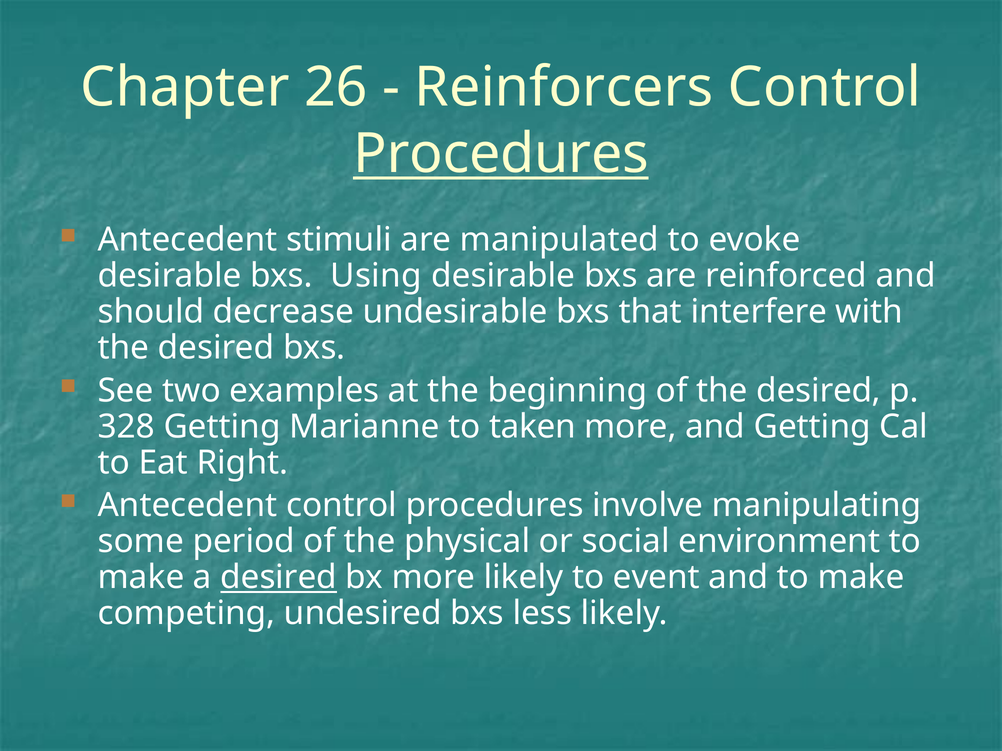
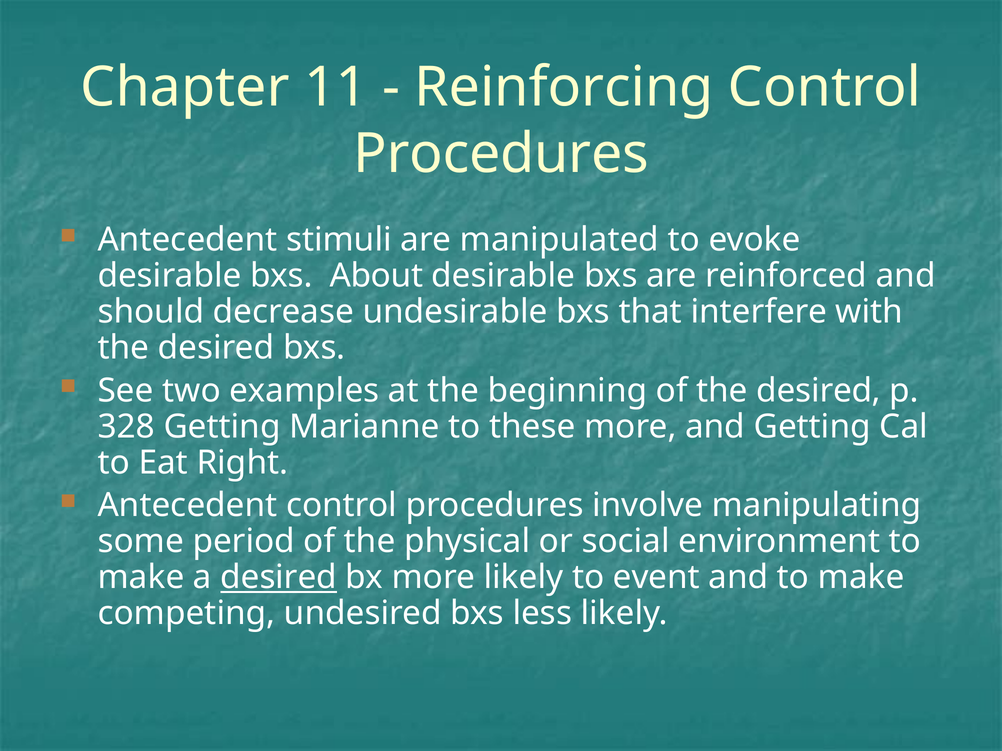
26: 26 -> 11
Reinforcers: Reinforcers -> Reinforcing
Procedures at (501, 154) underline: present -> none
Using: Using -> About
taken: taken -> these
